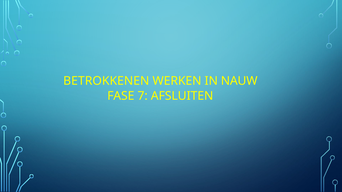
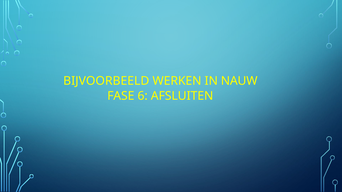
BETROKKENEN: BETROKKENEN -> BIJVOORBEELD
7: 7 -> 6
